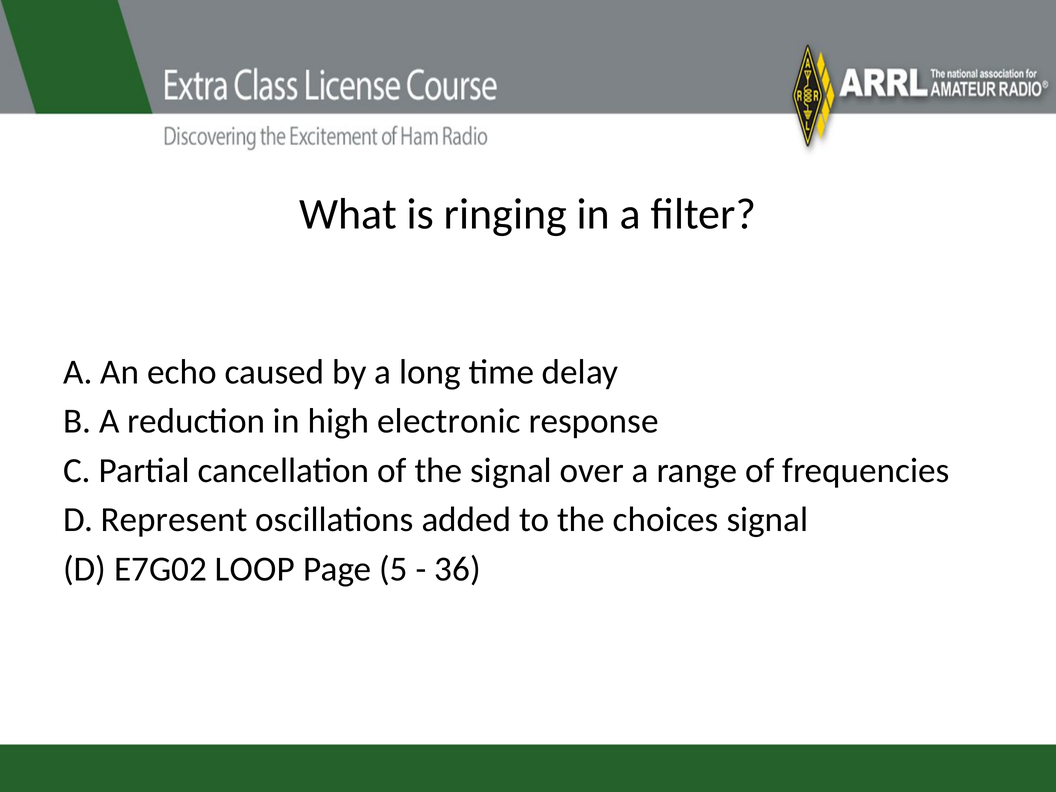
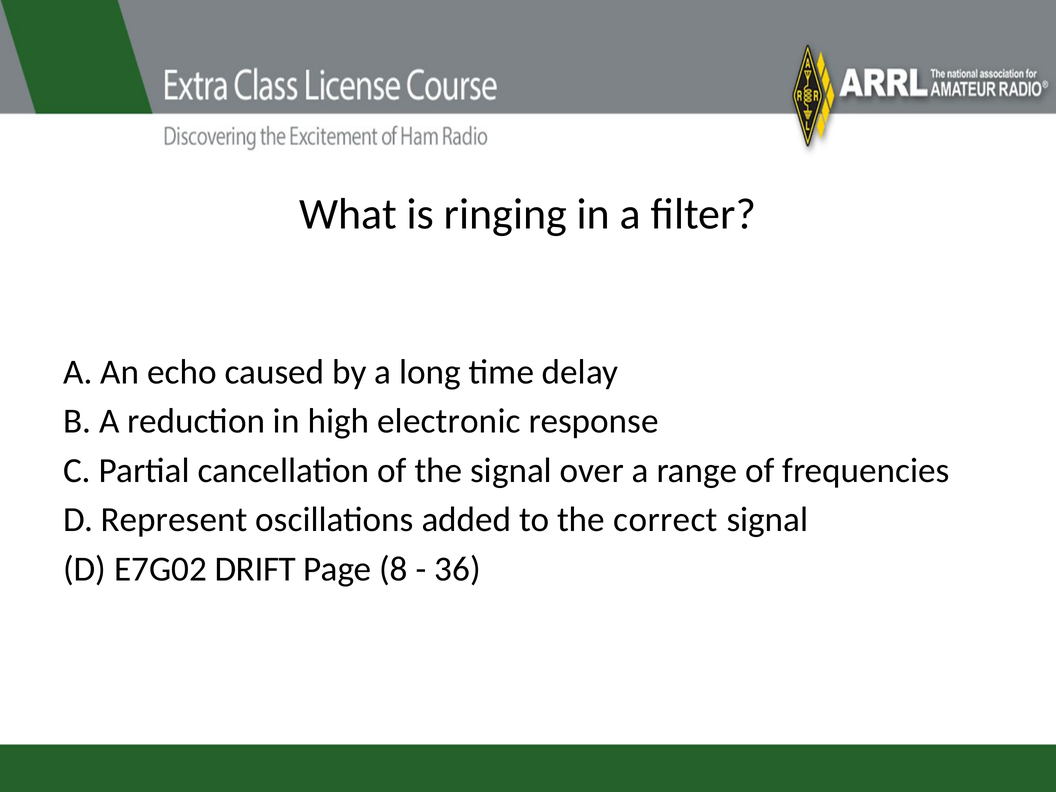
choices: choices -> correct
LOOP: LOOP -> DRIFT
5: 5 -> 8
